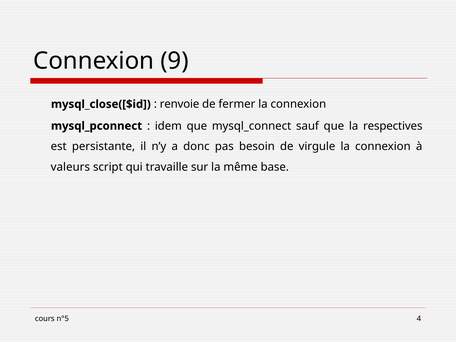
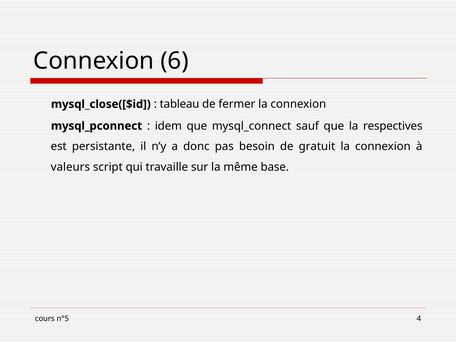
9: 9 -> 6
renvoie: renvoie -> tableau
virgule: virgule -> gratuit
